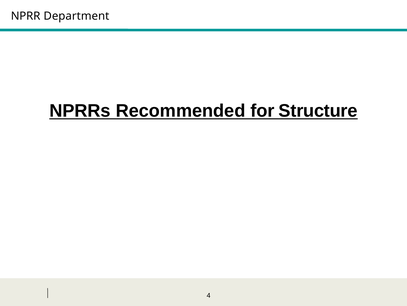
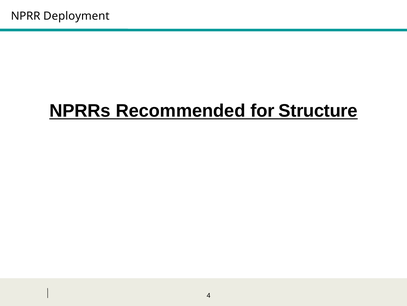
Department: Department -> Deployment
